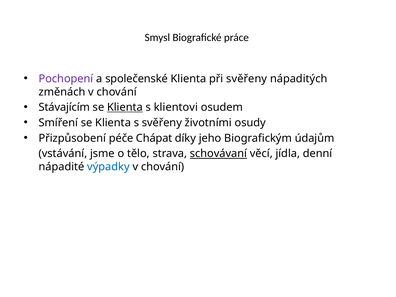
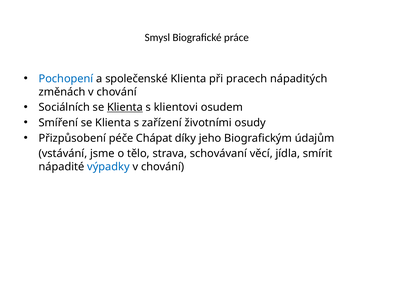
Pochopení colour: purple -> blue
při svěřeny: svěřeny -> pracech
Stávajícím: Stávajícím -> Sociálních
s svěřeny: svěřeny -> zařízení
schovávaní underline: present -> none
denní: denní -> smírit
